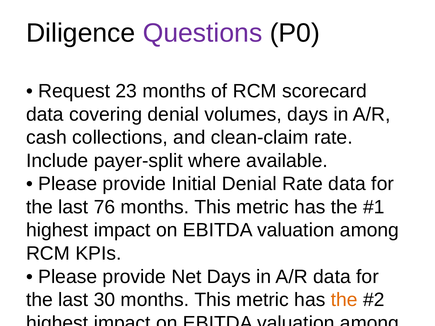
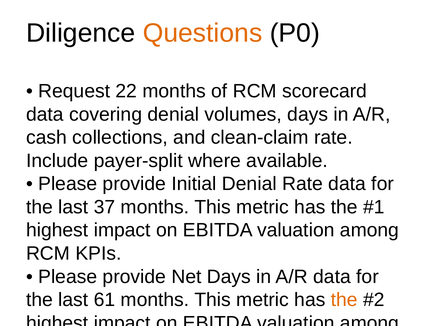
Questions colour: purple -> orange
23: 23 -> 22
76: 76 -> 37
30: 30 -> 61
